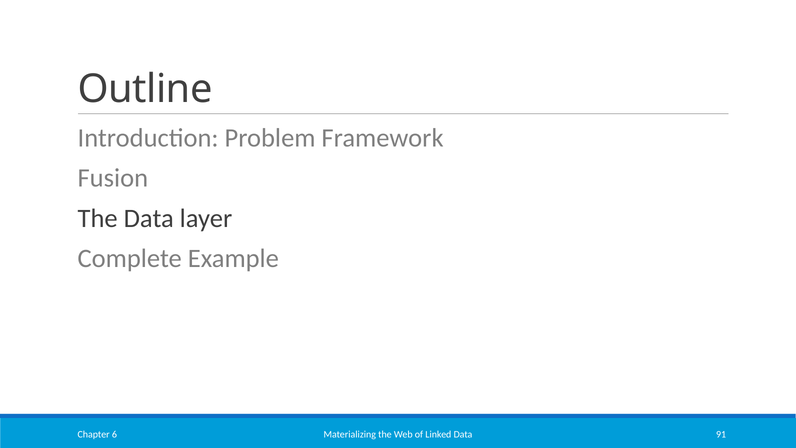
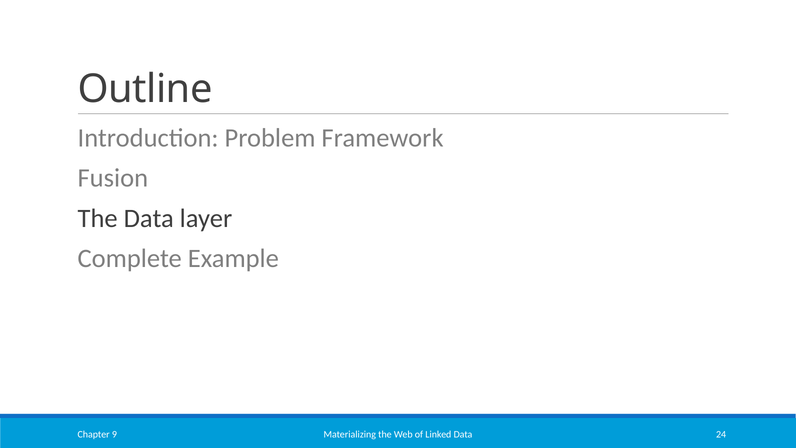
91: 91 -> 24
6: 6 -> 9
